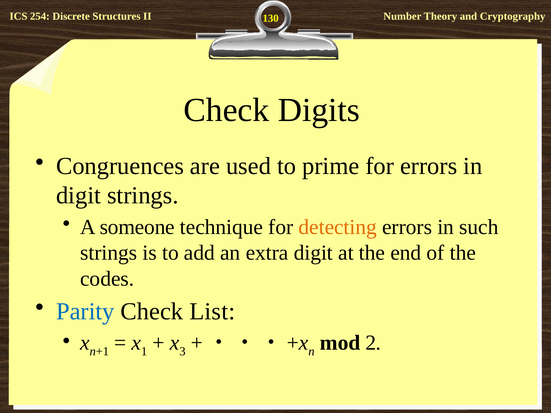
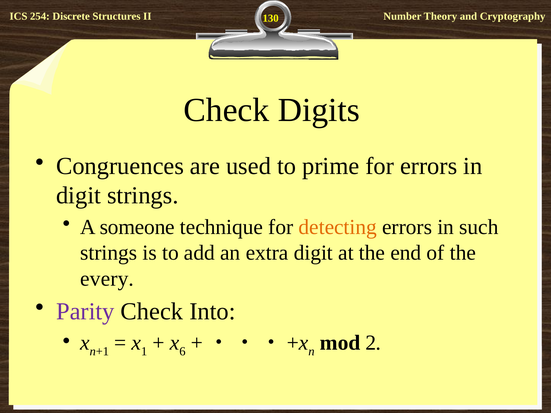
codes: codes -> every
Parity colour: blue -> purple
List: List -> Into
3: 3 -> 6
